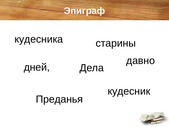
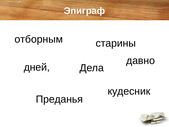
кудесника: кудесника -> отборным
